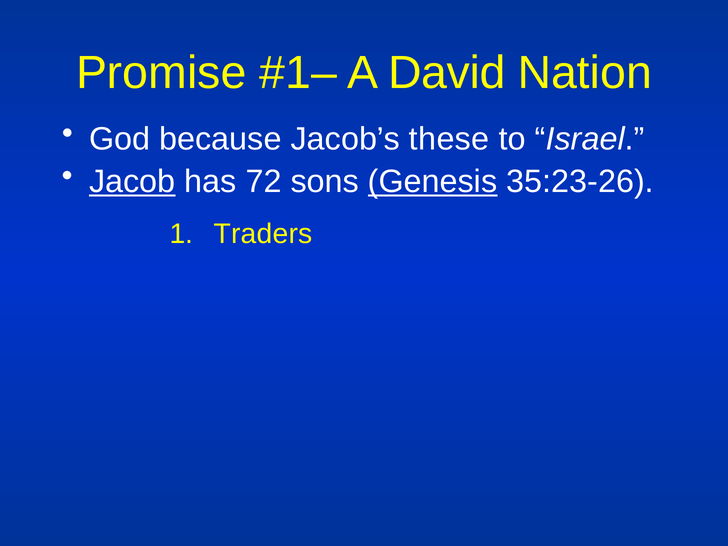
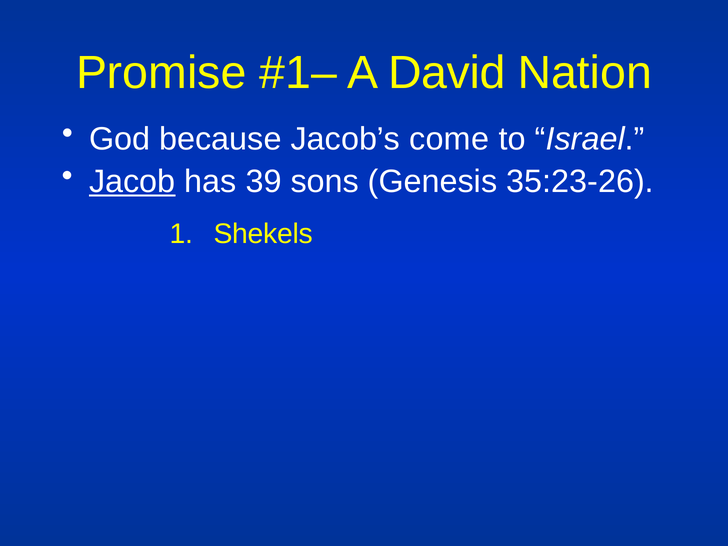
these: these -> come
72: 72 -> 39
Genesis underline: present -> none
Traders: Traders -> Shekels
